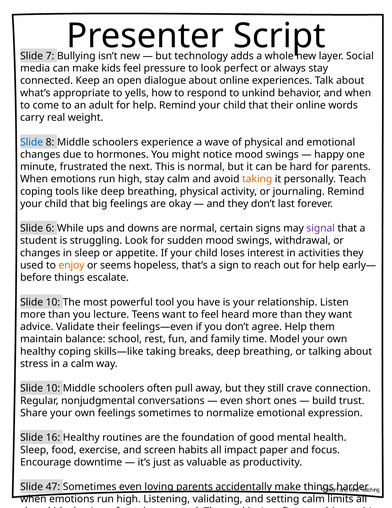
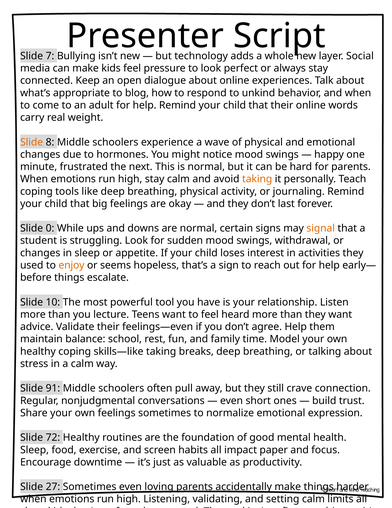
yells: yells -> blog
Slide at (32, 142) colour: blue -> orange
6: 6 -> 0
signal colour: purple -> orange
10 at (53, 388): 10 -> 91
16: 16 -> 72
47: 47 -> 27
